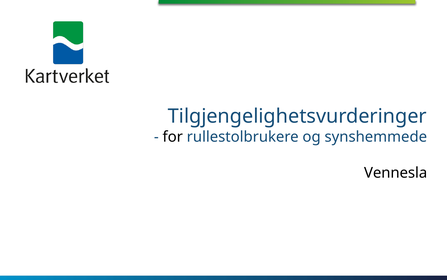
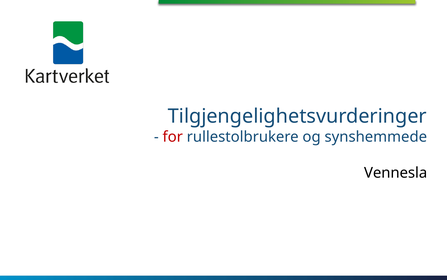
for colour: black -> red
